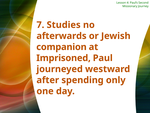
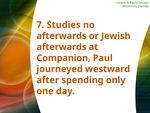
companion at (61, 47): companion -> afterwards
Imprisoned: Imprisoned -> Companion
